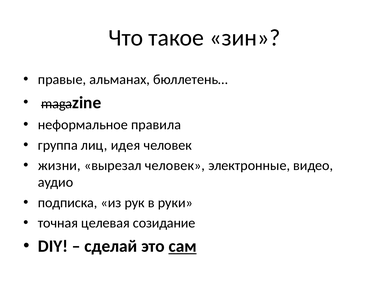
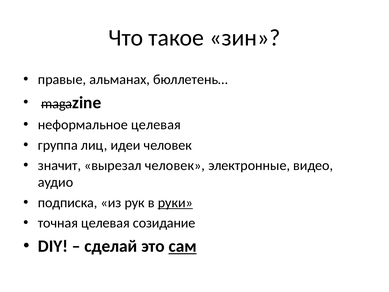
неформальное правила: правила -> целевая
идея: идея -> идеи
жизни: жизни -> значит
руки underline: none -> present
